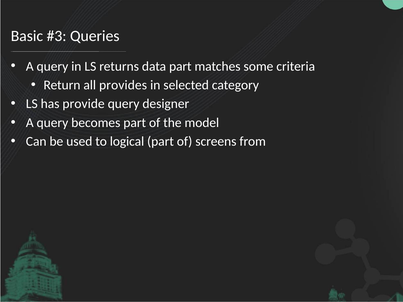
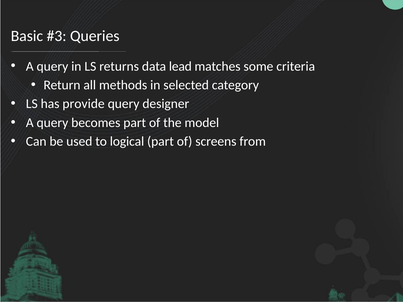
data part: part -> lead
provides: provides -> methods
